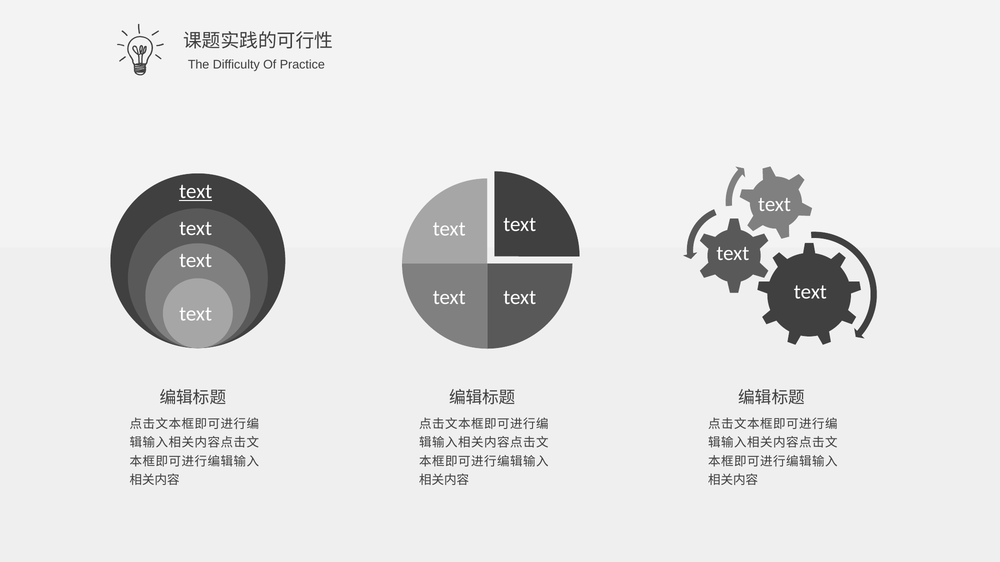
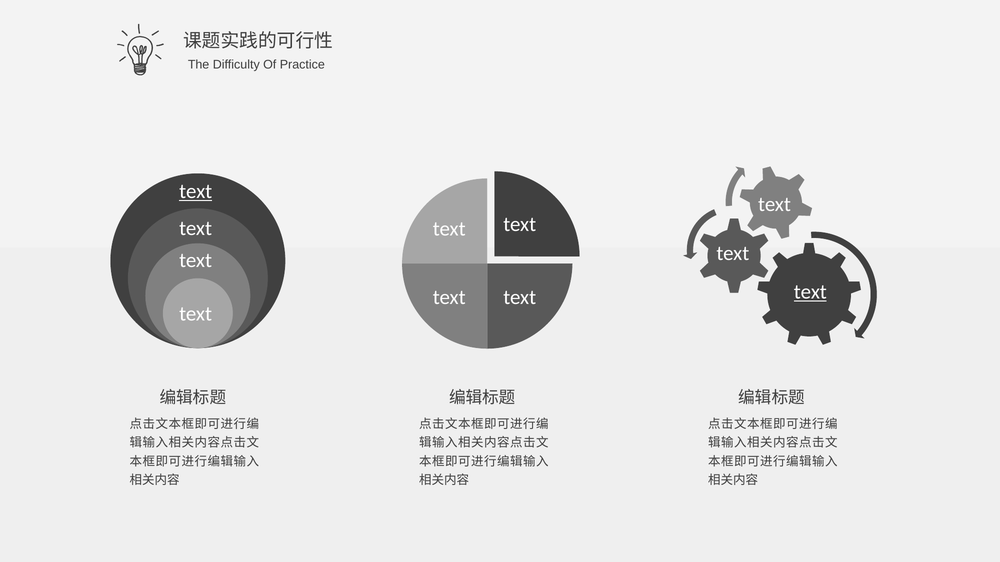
text at (810, 292) underline: none -> present
